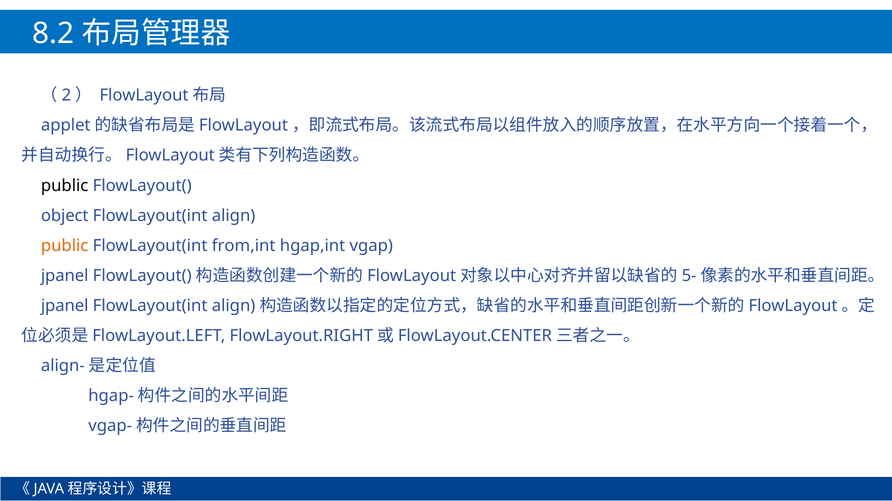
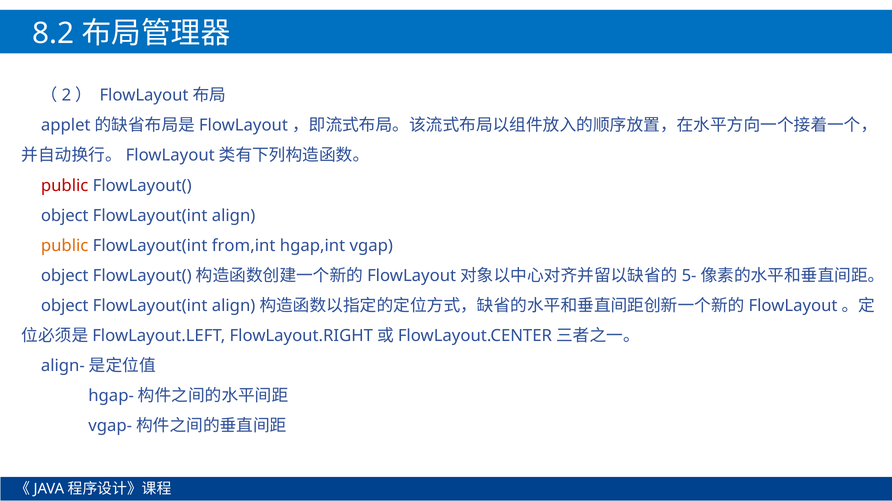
public at (65, 186) colour: black -> red
jpanel at (65, 276): jpanel -> object
jpanel at (65, 306): jpanel -> object
